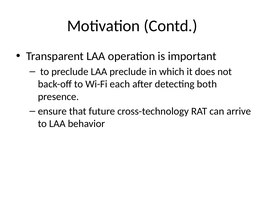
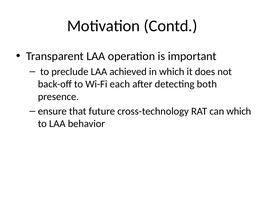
LAA preclude: preclude -> achieved
can arrive: arrive -> which
